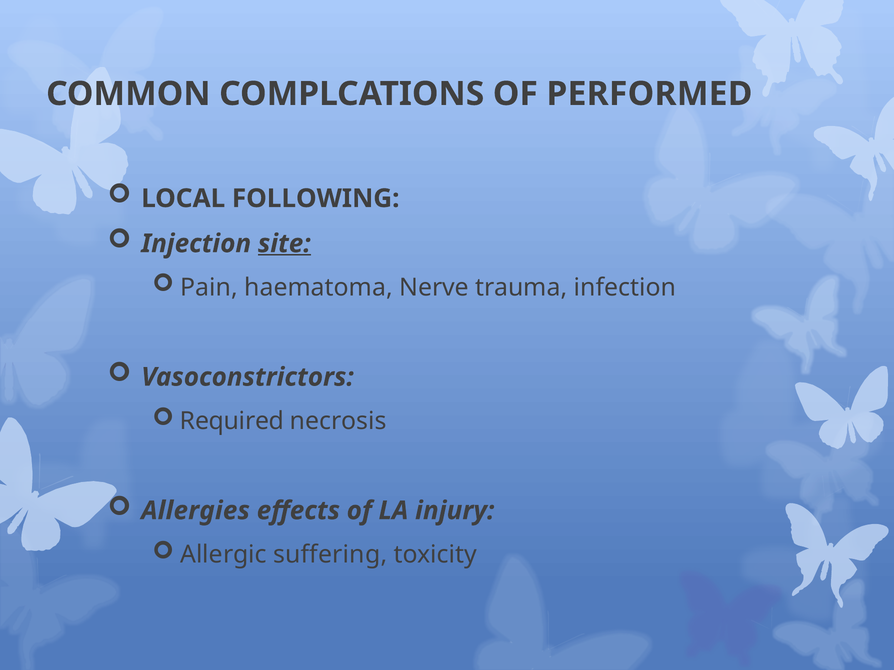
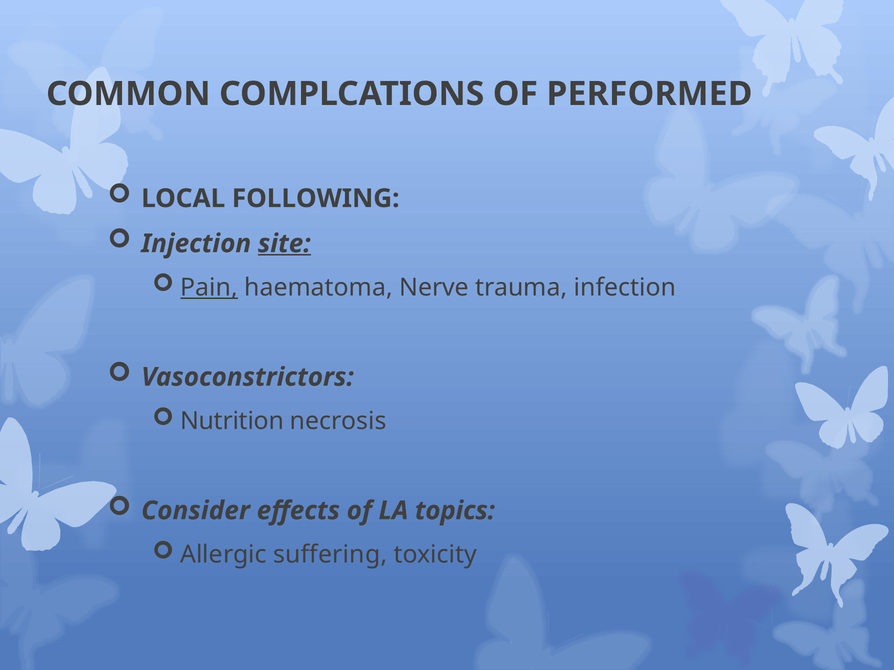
Pain underline: none -> present
Required: Required -> Nutrition
Allergies: Allergies -> Consider
injury: injury -> topics
